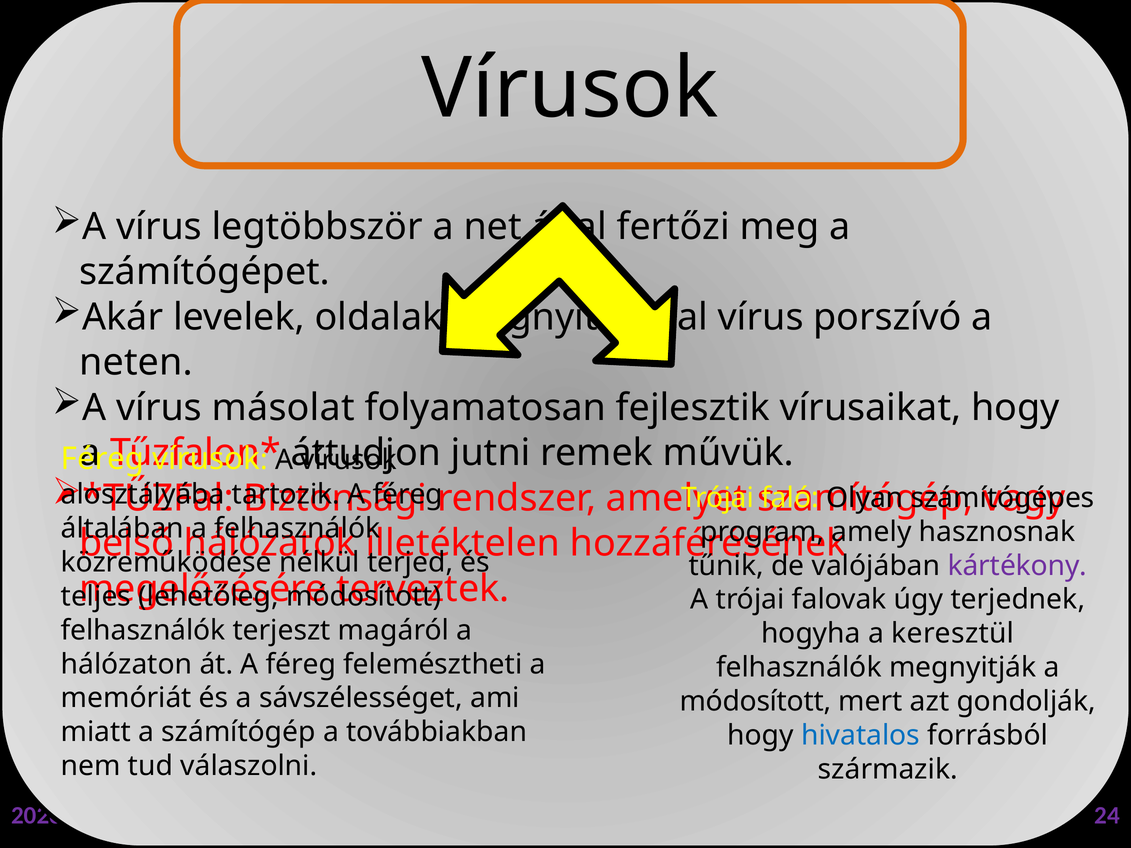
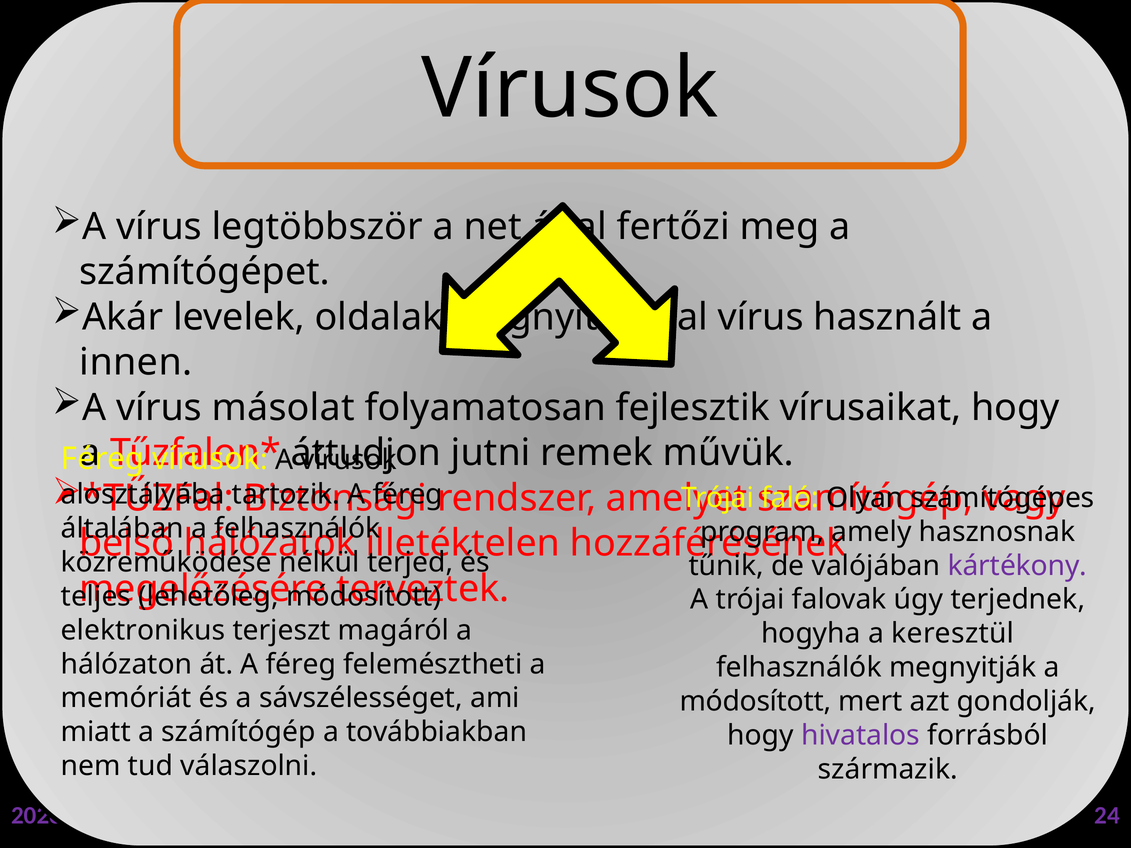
porszívó: porszívó -> használt
neten: neten -> innen
felhasználók at (143, 630): felhasználók -> elektronikus
hivatalos colour: blue -> purple
